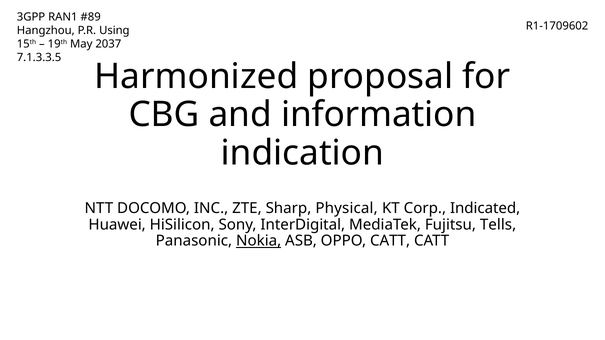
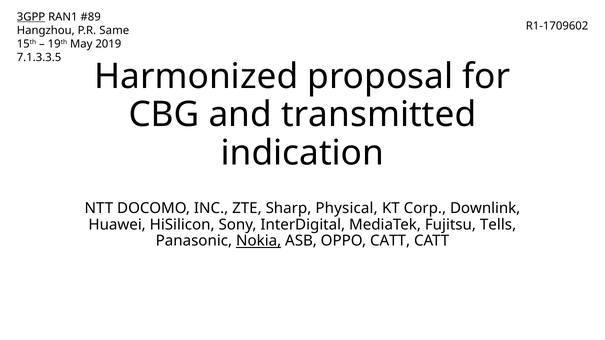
3GPP underline: none -> present
Using: Using -> Same
2037: 2037 -> 2019
information: information -> transmitted
Indicated: Indicated -> Downlink
